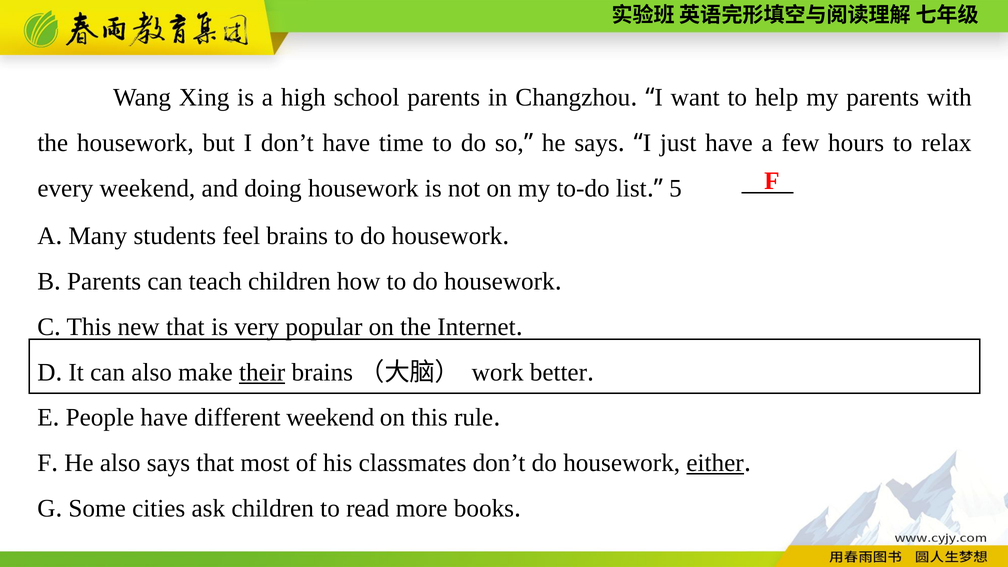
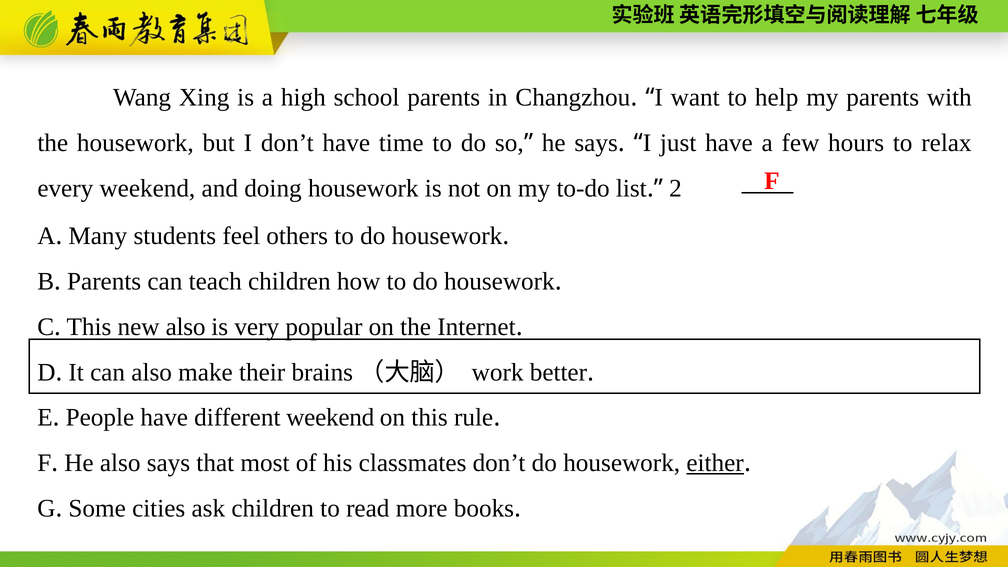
5: 5 -> 2
brains: brains -> others
new that: that -> also
their underline: present -> none
